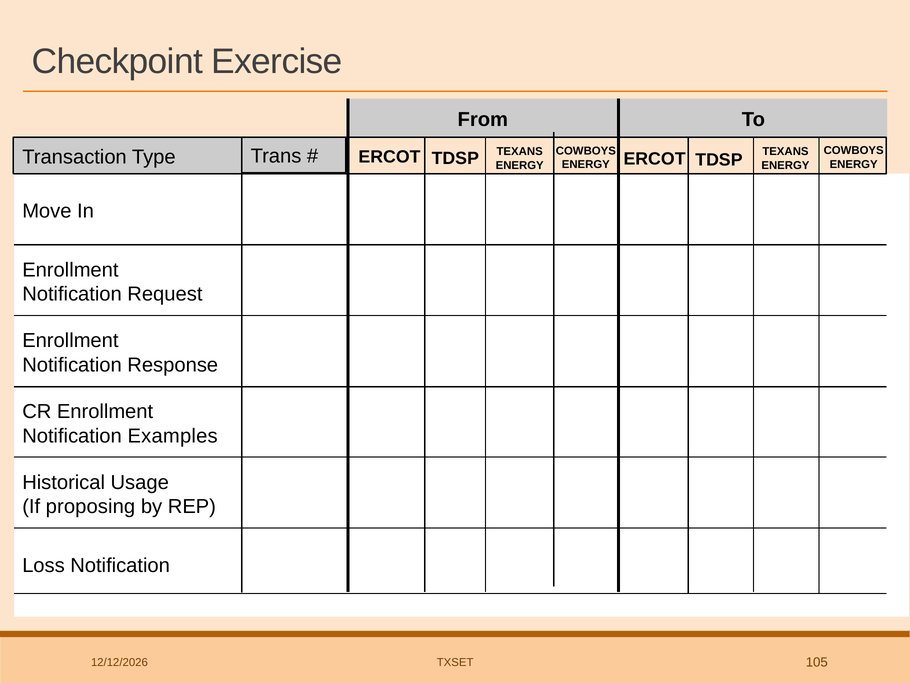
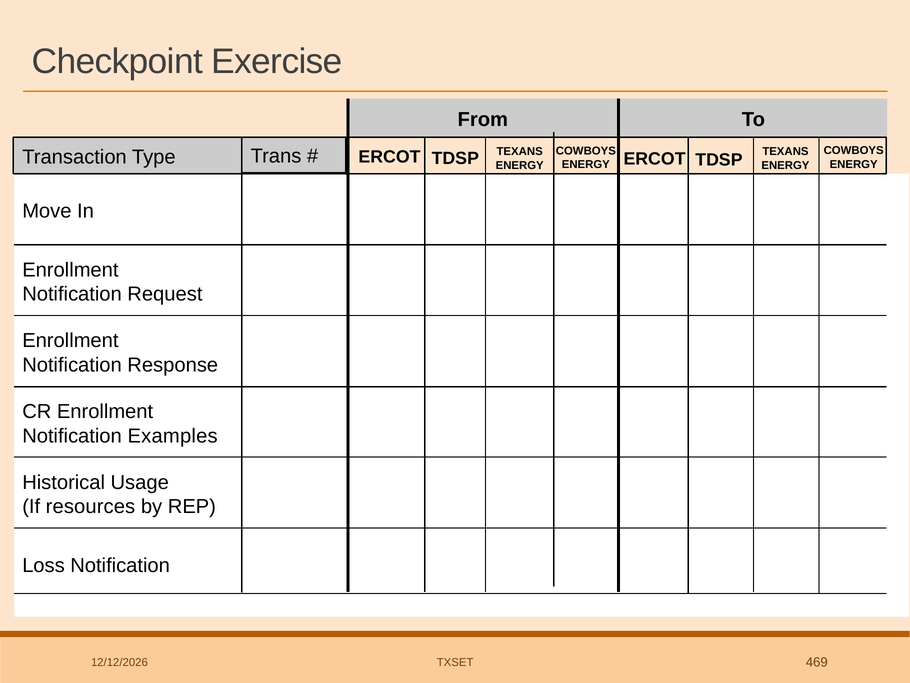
proposing: proposing -> resources
105: 105 -> 469
